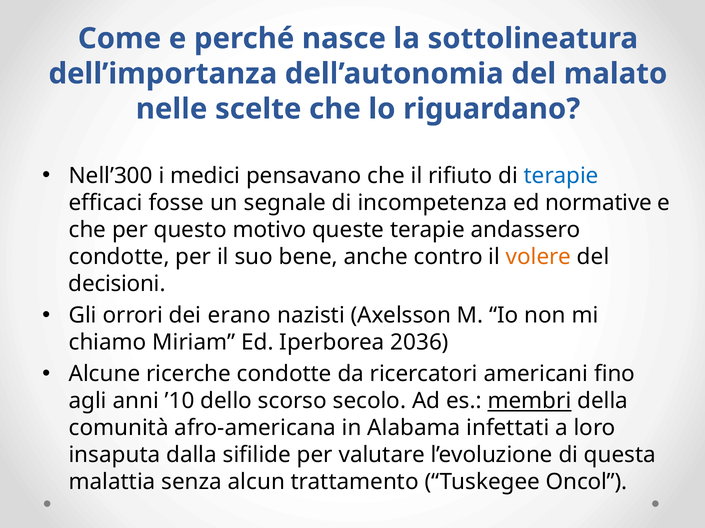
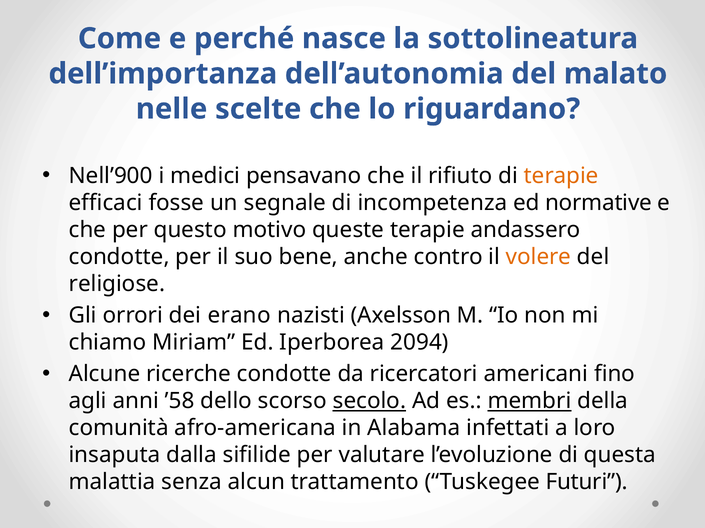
Nell’300: Nell’300 -> Nell’900
terapie at (561, 176) colour: blue -> orange
decisioni: decisioni -> religiose
2036: 2036 -> 2094
’10: ’10 -> ’58
secolo underline: none -> present
Oncol: Oncol -> Futuri
